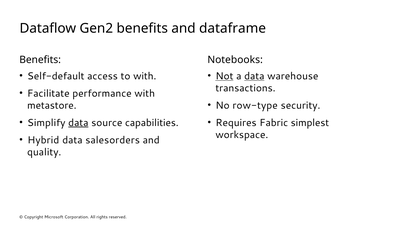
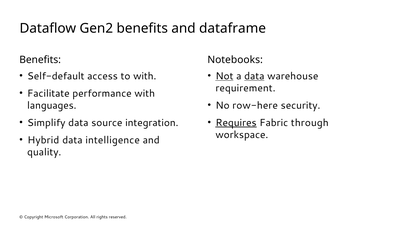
transactions: transactions -> requirement
row-type: row-type -> row-here
metastore: metastore -> languages
data at (78, 123) underline: present -> none
capabilities: capabilities -> integration
Requires underline: none -> present
simplest: simplest -> through
salesorders: salesorders -> intelligence
